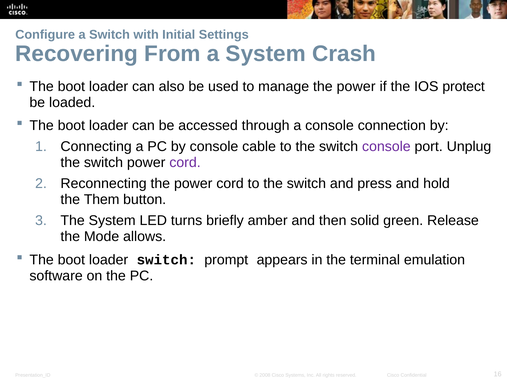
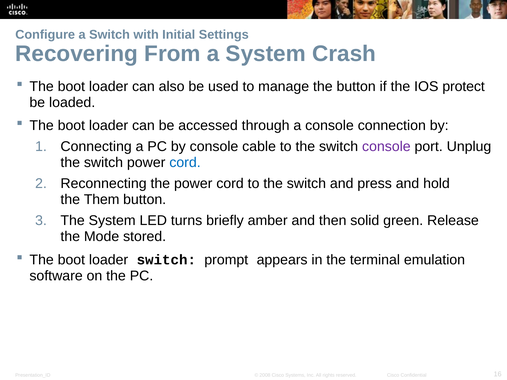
manage the power: power -> button
cord at (185, 163) colour: purple -> blue
allows: allows -> stored
